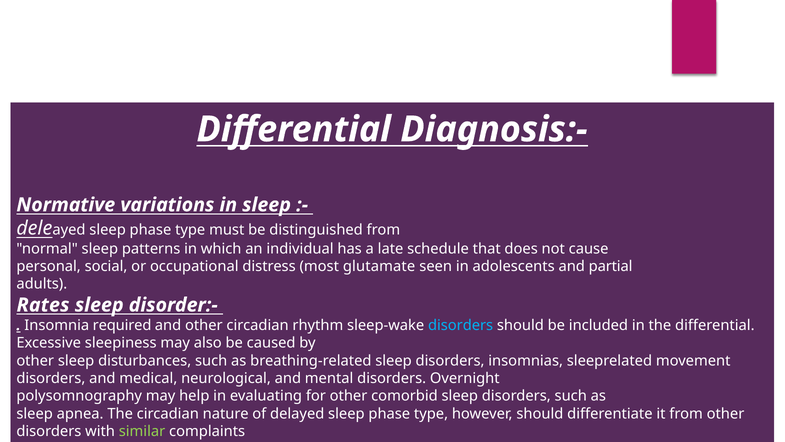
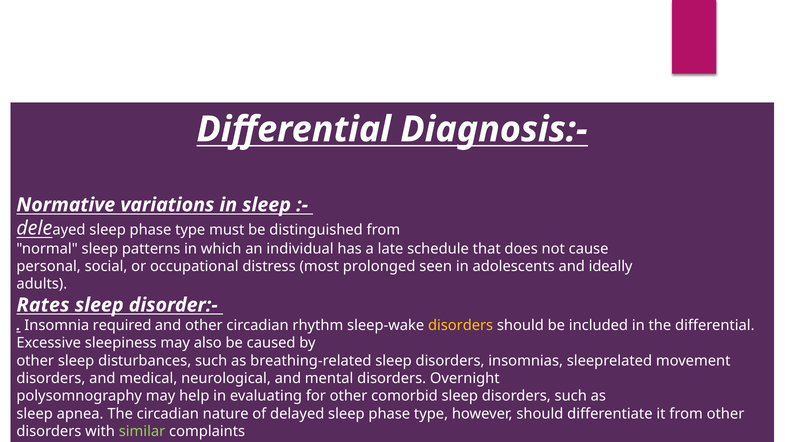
glutamate: glutamate -> prolonged
partial: partial -> ideally
disorders at (461, 325) colour: light blue -> yellow
